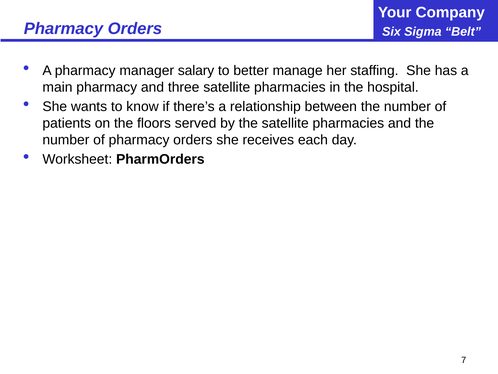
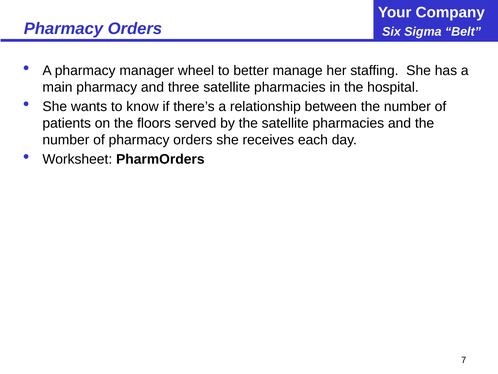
salary: salary -> wheel
